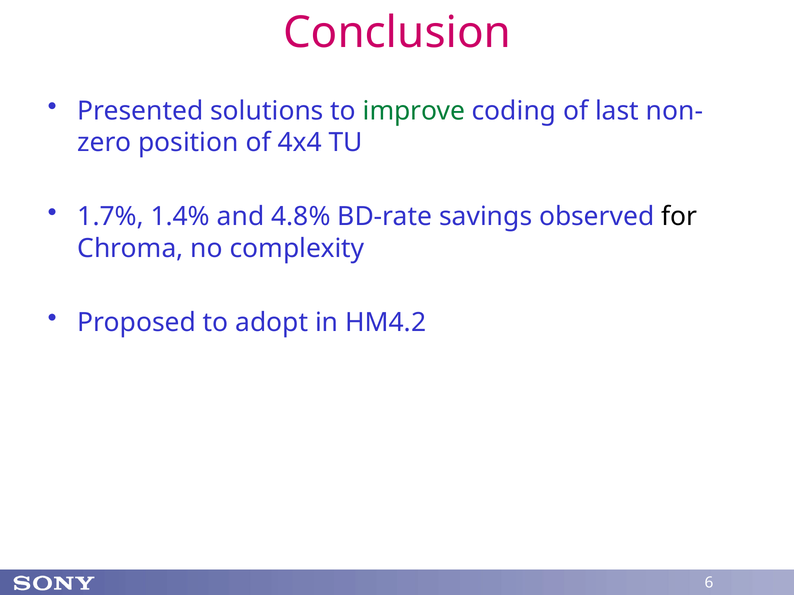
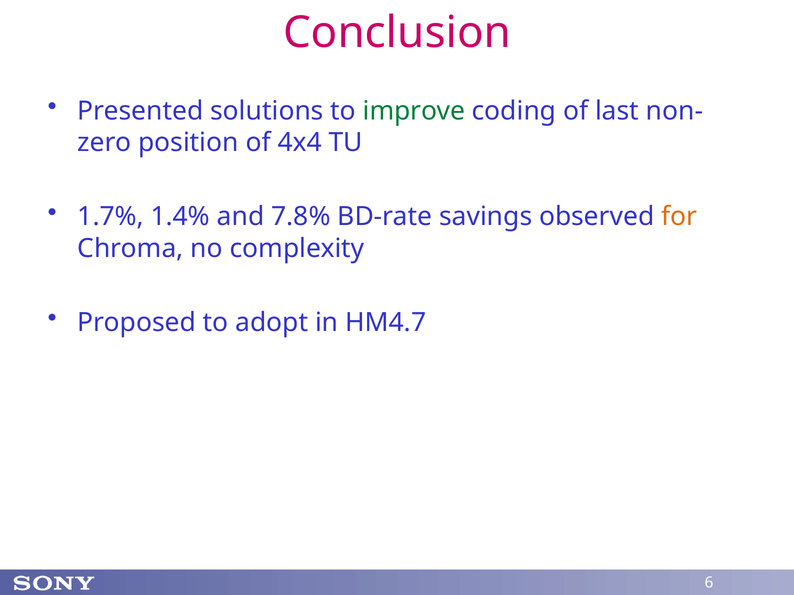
4.8%: 4.8% -> 7.8%
for colour: black -> orange
HM4.2: HM4.2 -> HM4.7
